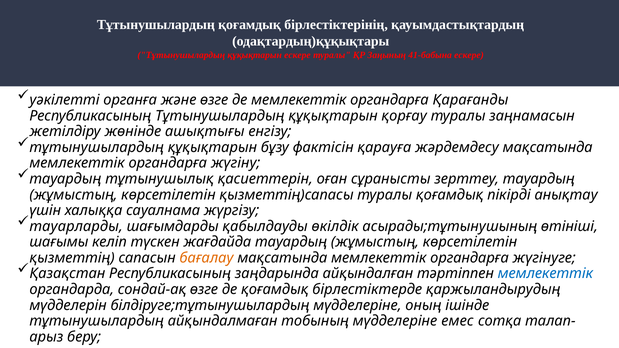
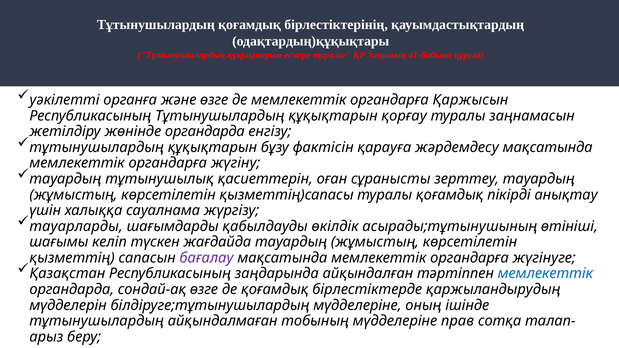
41-бабына ескере: ескере -> құруға
Қарағанды: Қарағанды -> Қаржысын
жөнінде ашықтығы: ашықтығы -> органдарда
бағалау colour: orange -> purple
емес: емес -> прав
